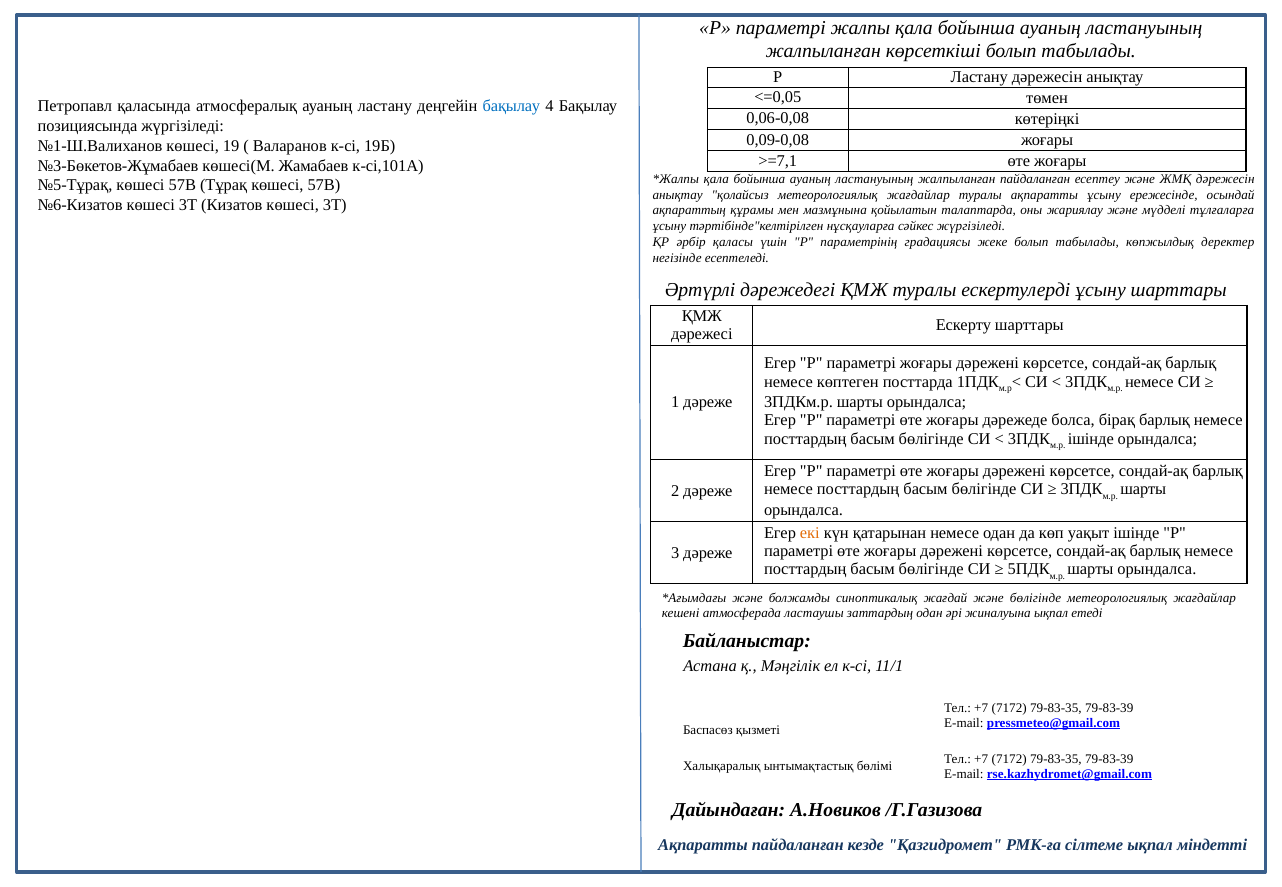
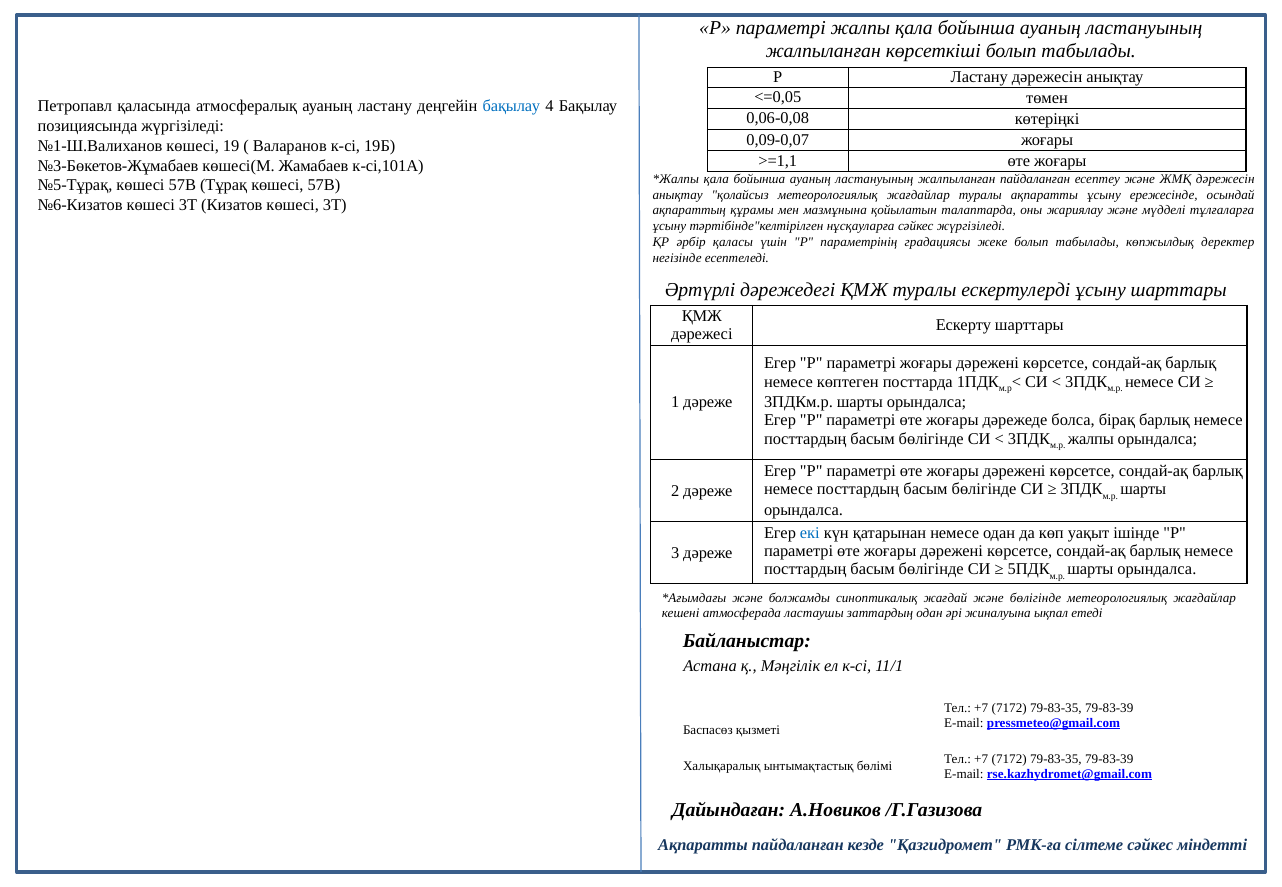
0,09-0,08: 0,09-0,08 -> 0,09-0,07
>=7,1: >=7,1 -> >=1,1
ішінде at (1091, 439): ішінде -> жалпы
екі colour: orange -> blue
сілтеме ықпал: ықпал -> сәйкес
